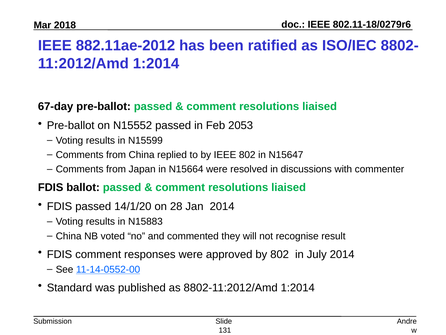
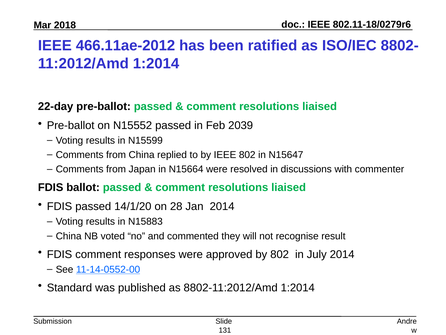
882.11ae-2012: 882.11ae-2012 -> 466.11ae-2012
67-day: 67-day -> 22-day
2053: 2053 -> 2039
